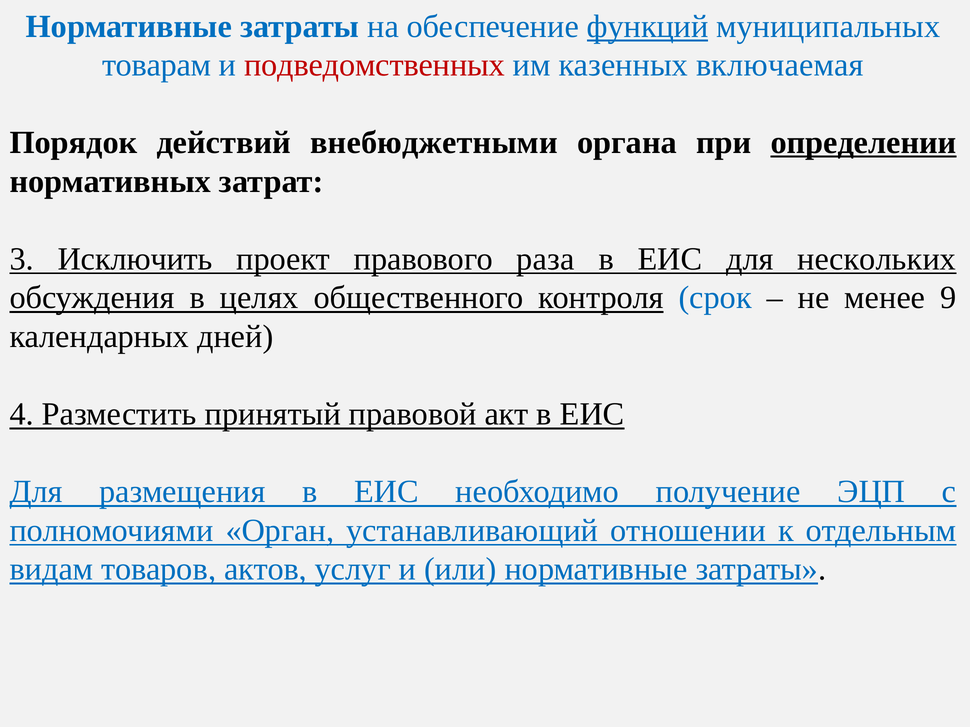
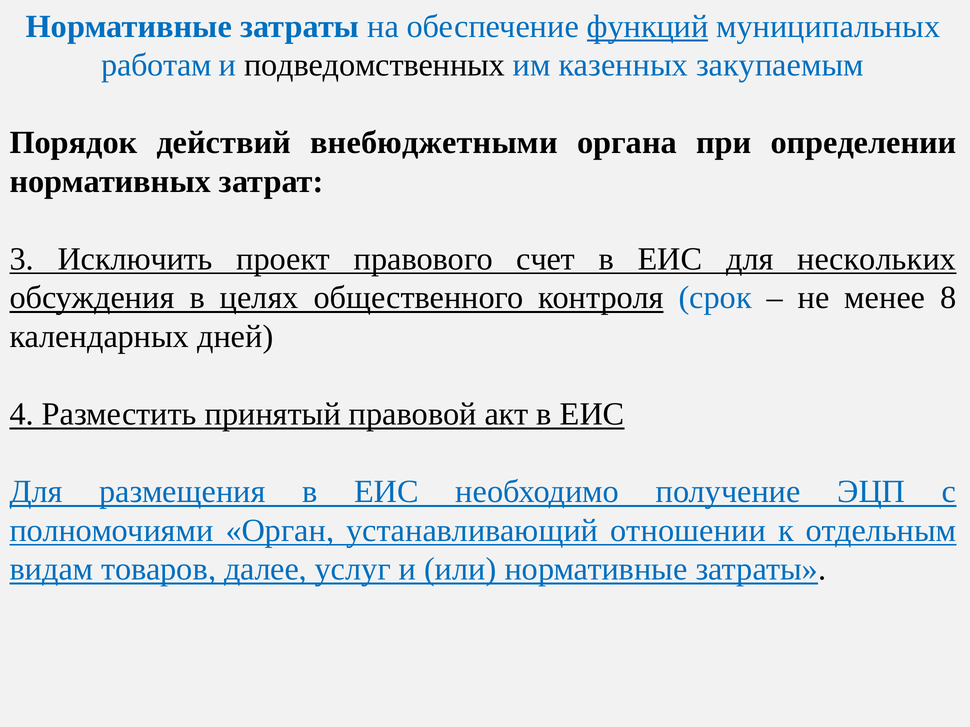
товарам: товарам -> работам
подведомственных colour: red -> black
включаемая: включаемая -> закупаемым
определении underline: present -> none
раза: раза -> счет
9: 9 -> 8
актов: актов -> далее
